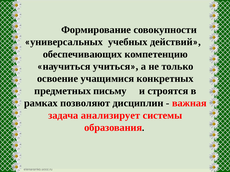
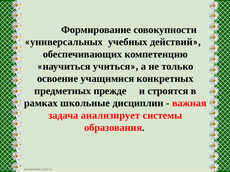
письму: письму -> прежде
позволяют: позволяют -> школьные
